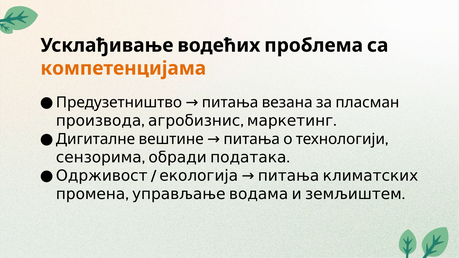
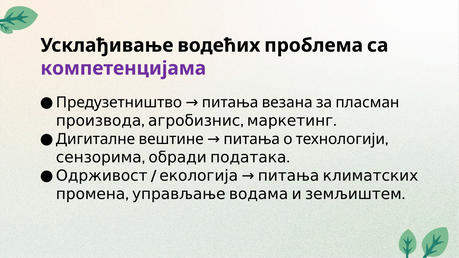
компетенцијама colour: orange -> purple
